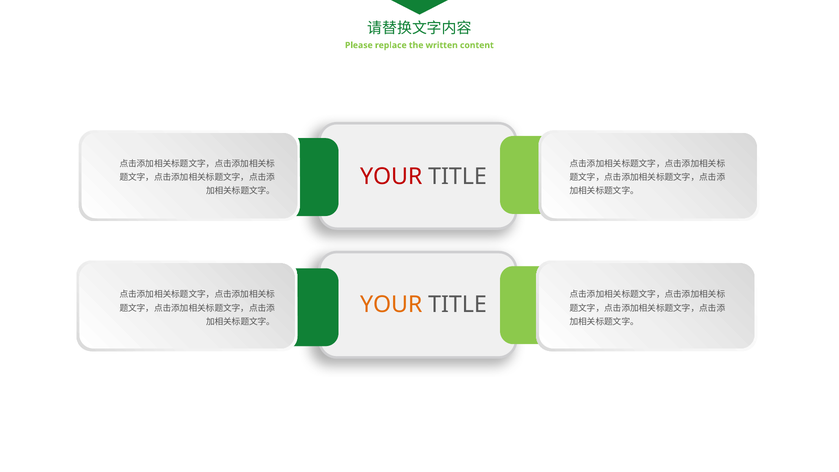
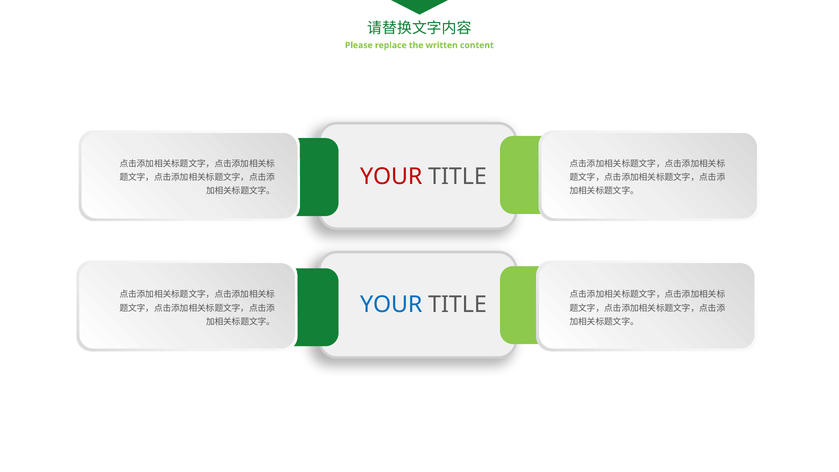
YOUR at (391, 304) colour: orange -> blue
